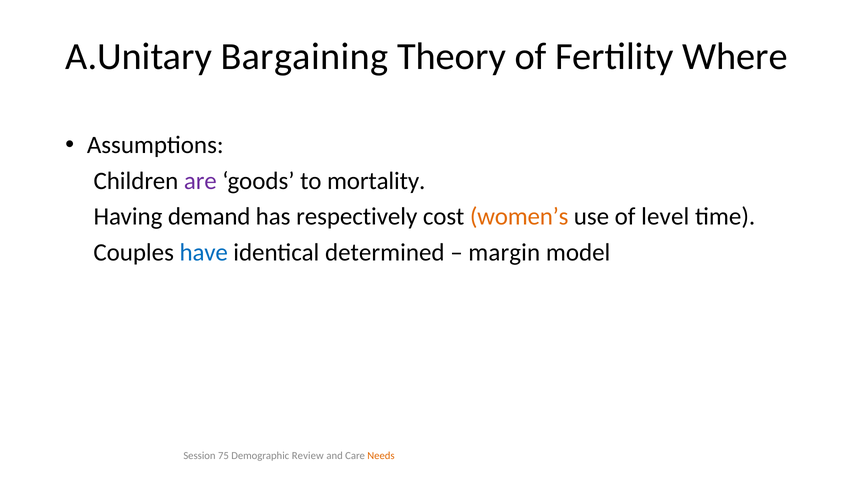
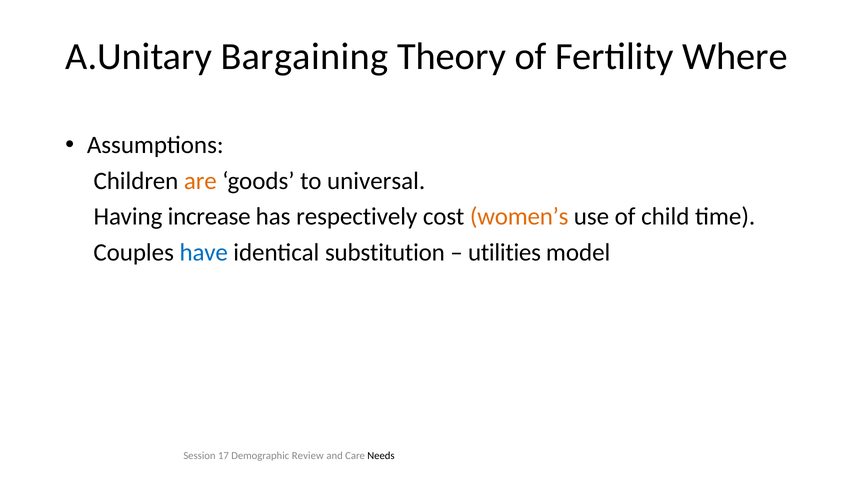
are colour: purple -> orange
mortality: mortality -> universal
demand: demand -> increase
level: level -> child
determined: determined -> substitution
margin: margin -> utilities
75: 75 -> 17
Needs colour: orange -> black
